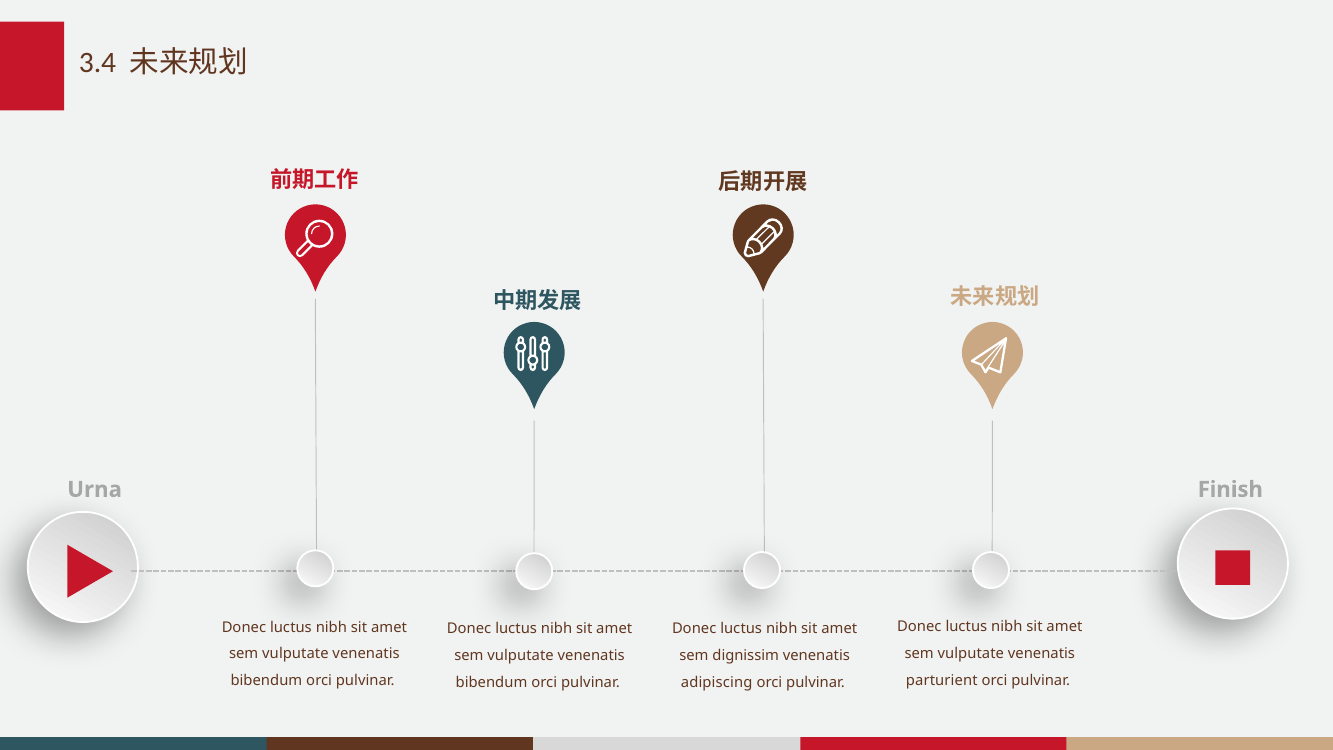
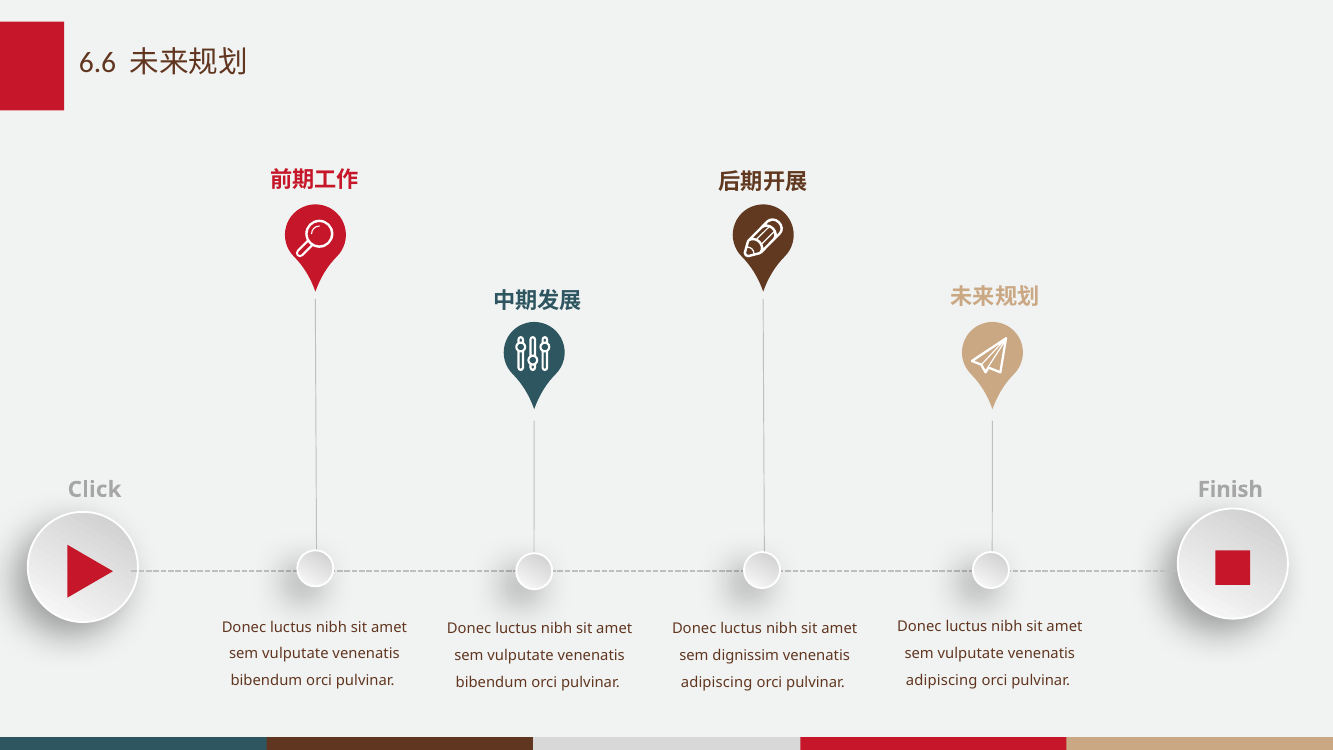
3.4: 3.4 -> 6.6
Urna: Urna -> Click
parturient at (942, 680): parturient -> adipiscing
